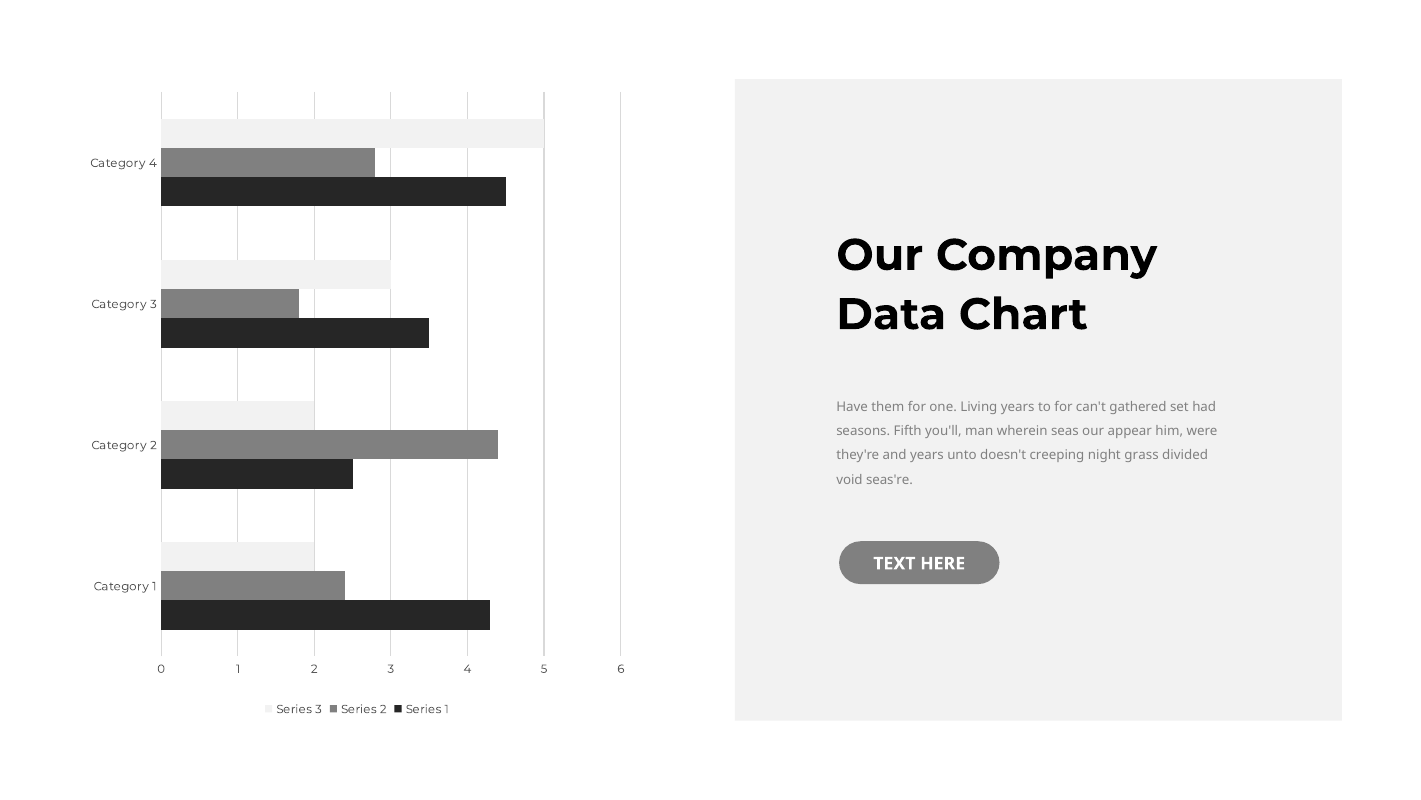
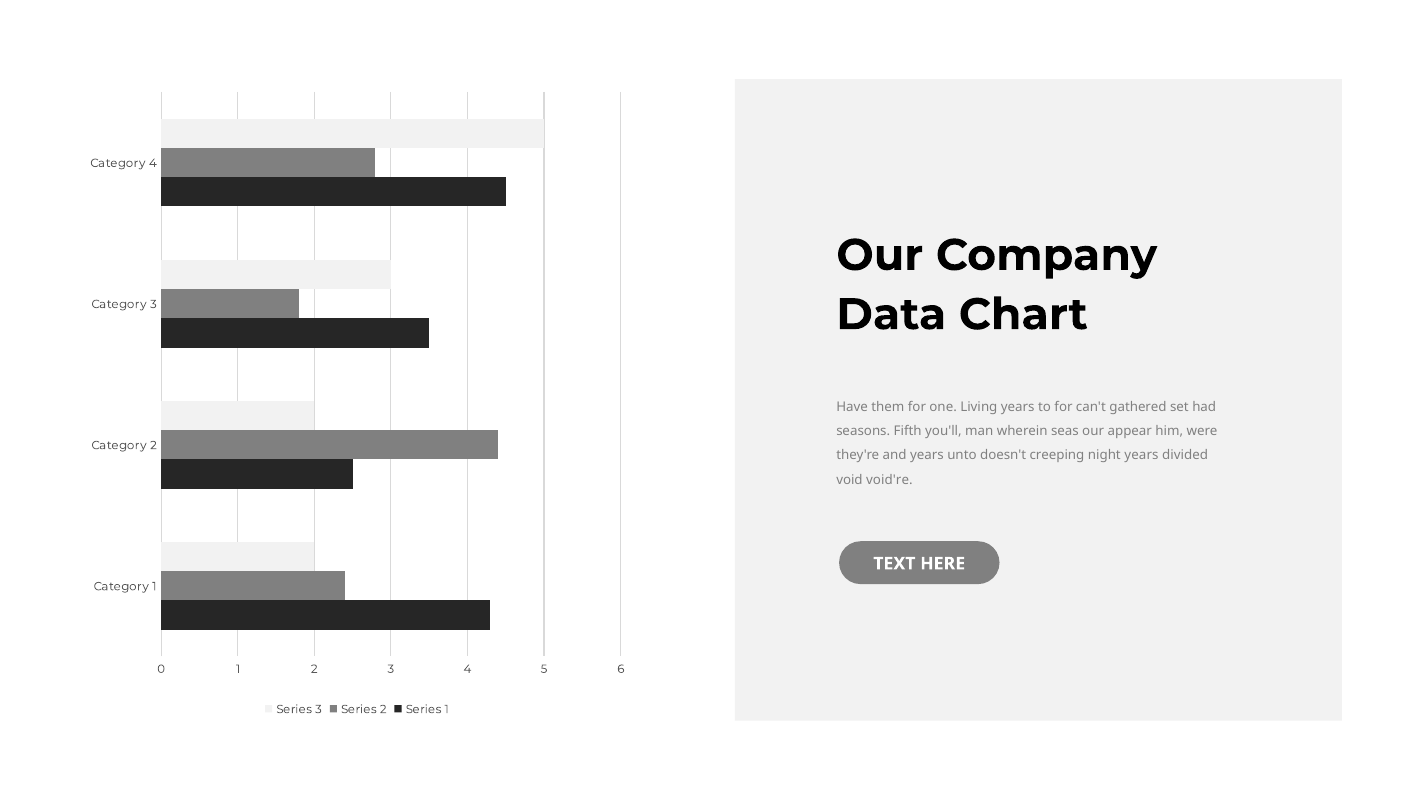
night grass: grass -> years
seas're: seas're -> void're
